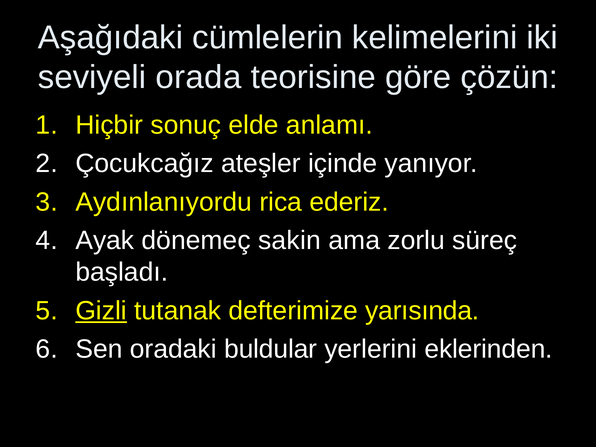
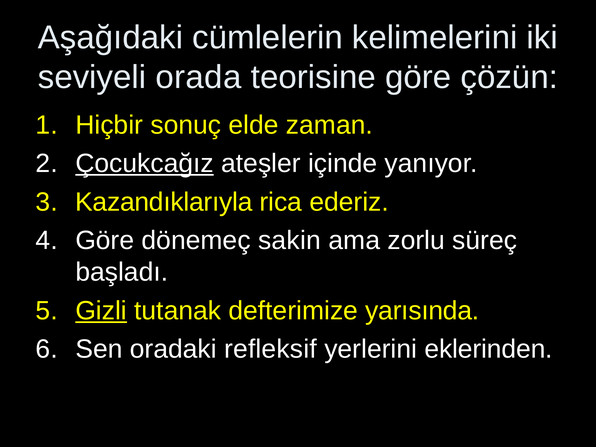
anlamı: anlamı -> zaman
Çocukcağız underline: none -> present
Aydınlanıyordu: Aydınlanıyordu -> Kazandıklarıyla
Ayak at (105, 240): Ayak -> Göre
buldular: buldular -> refleksif
